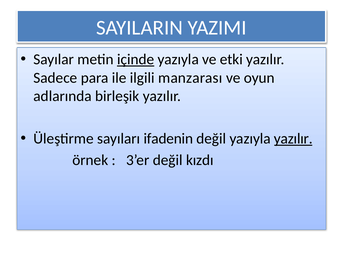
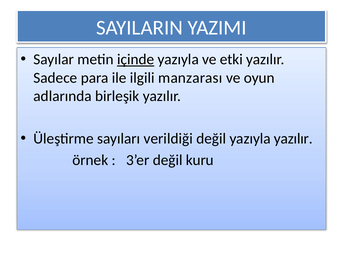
ifadenin: ifadenin -> verildiği
yazılır at (293, 139) underline: present -> none
kızdı: kızdı -> kuru
